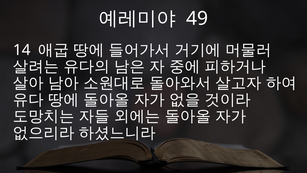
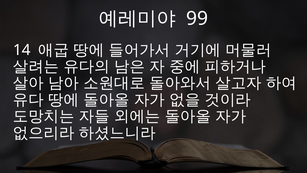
49: 49 -> 99
